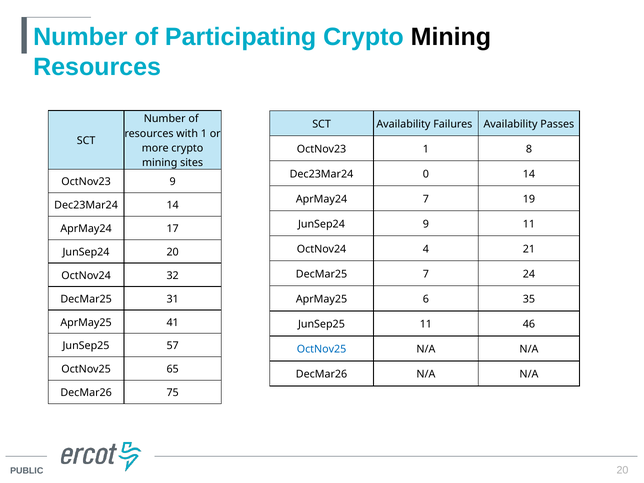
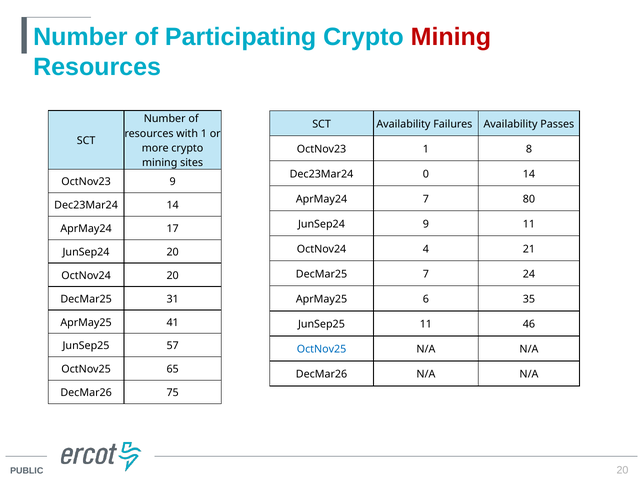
Mining at (451, 37) colour: black -> red
19: 19 -> 80
OctNov24 32: 32 -> 20
